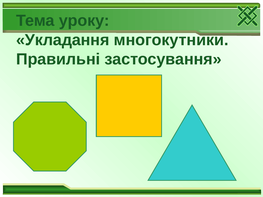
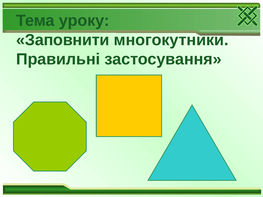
Укладання: Укладання -> Заповнити
